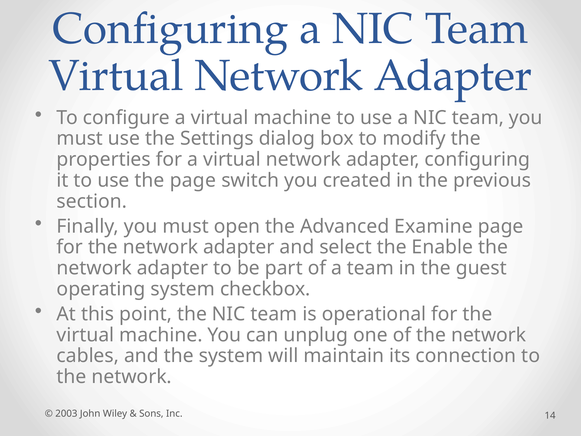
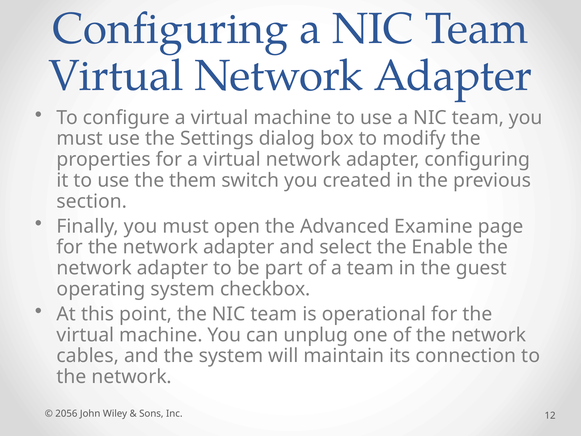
the page: page -> them
2003: 2003 -> 2056
14: 14 -> 12
